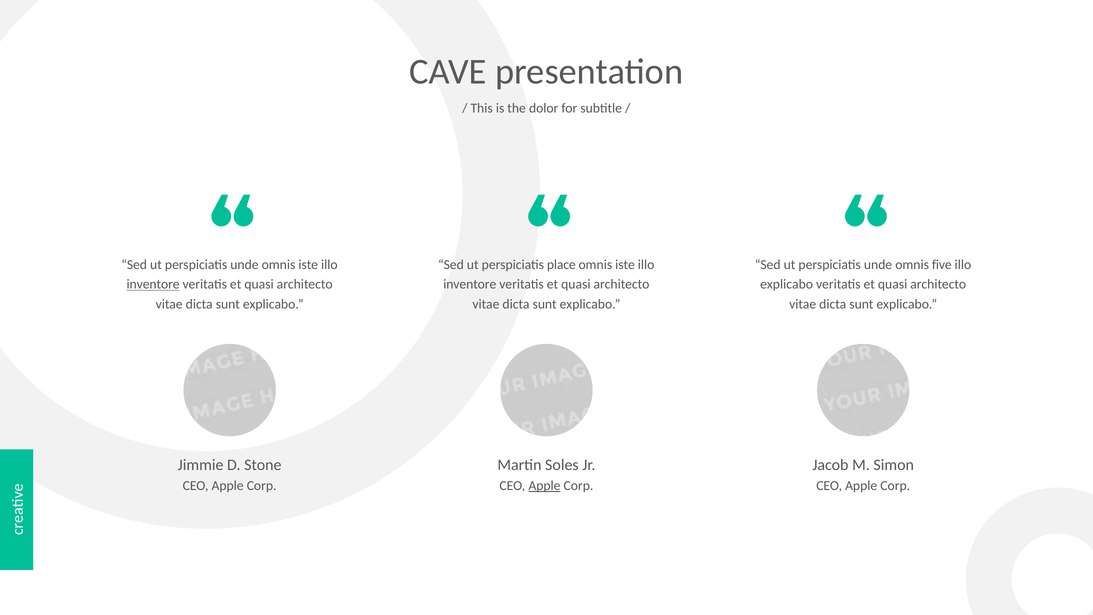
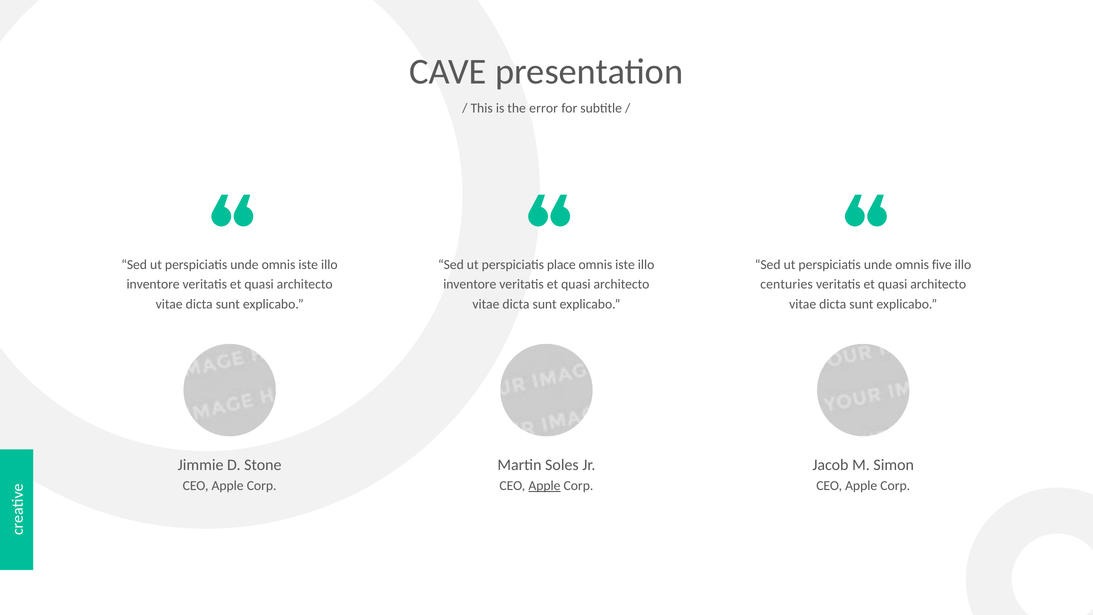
dolor: dolor -> error
inventore at (153, 284) underline: present -> none
explicabo at (787, 284): explicabo -> centuries
